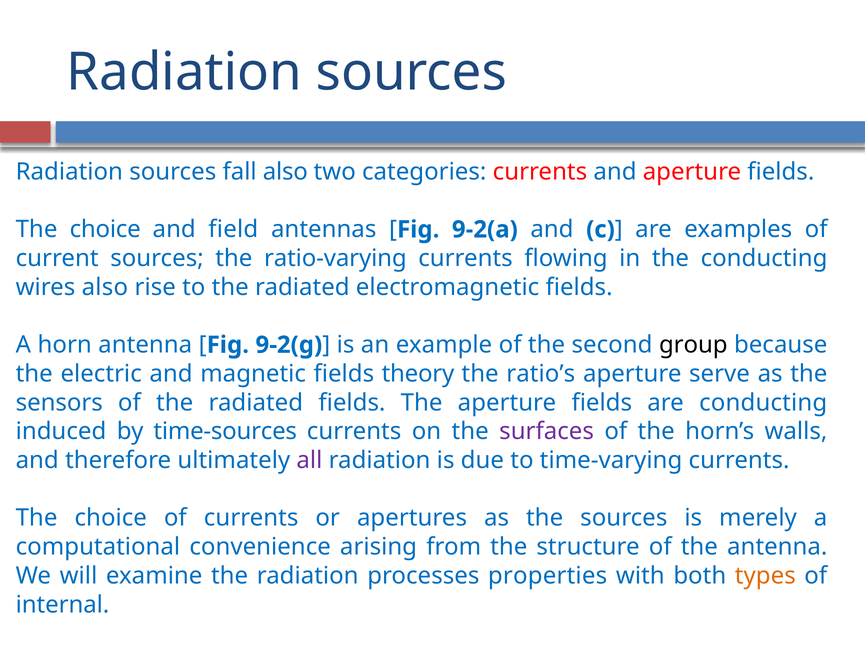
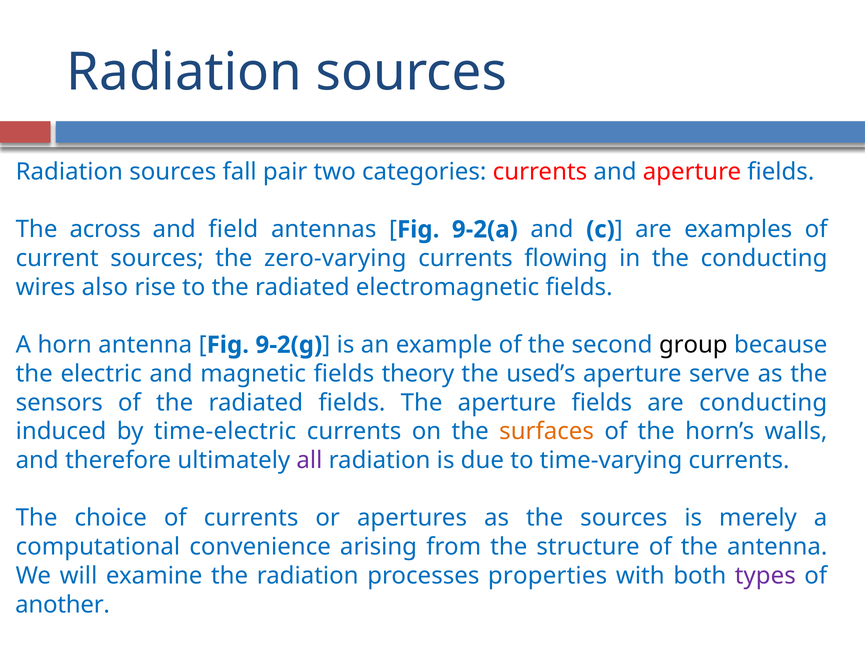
fall also: also -> pair
choice at (105, 229): choice -> across
ratio-varying: ratio-varying -> zero-varying
ratio’s: ratio’s -> used’s
time-sources: time-sources -> time-electric
surfaces colour: purple -> orange
types colour: orange -> purple
internal: internal -> another
